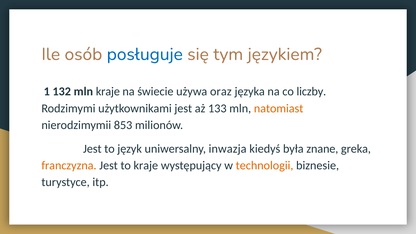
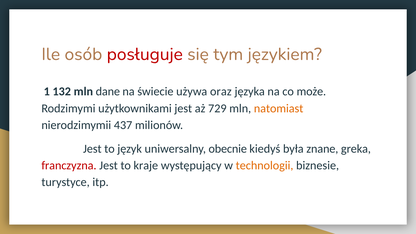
posługuje colour: blue -> red
mln kraje: kraje -> dane
liczby: liczby -> może
133: 133 -> 729
853: 853 -> 437
inwazja: inwazja -> obecnie
franczyzna colour: orange -> red
